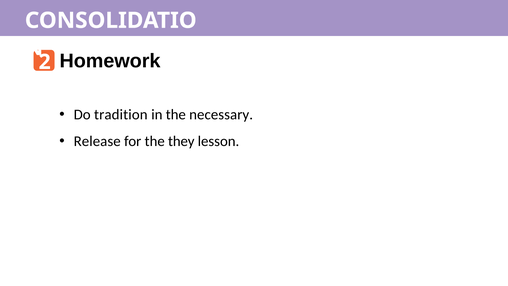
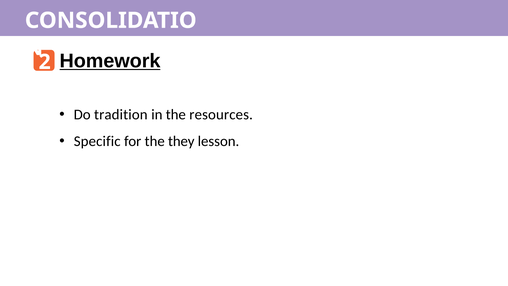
Homework underline: none -> present
necessary: necessary -> resources
Release: Release -> Specific
